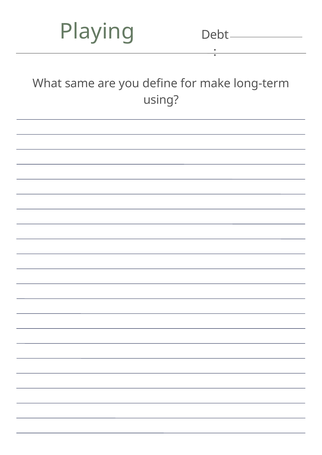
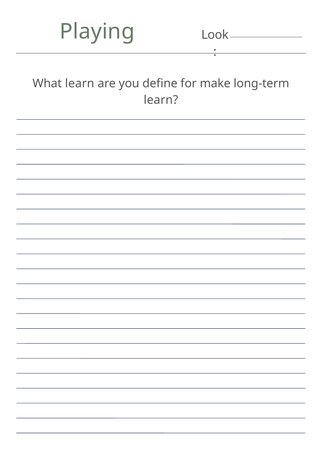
Debt: Debt -> Look
What same: same -> learn
using at (161, 100): using -> learn
